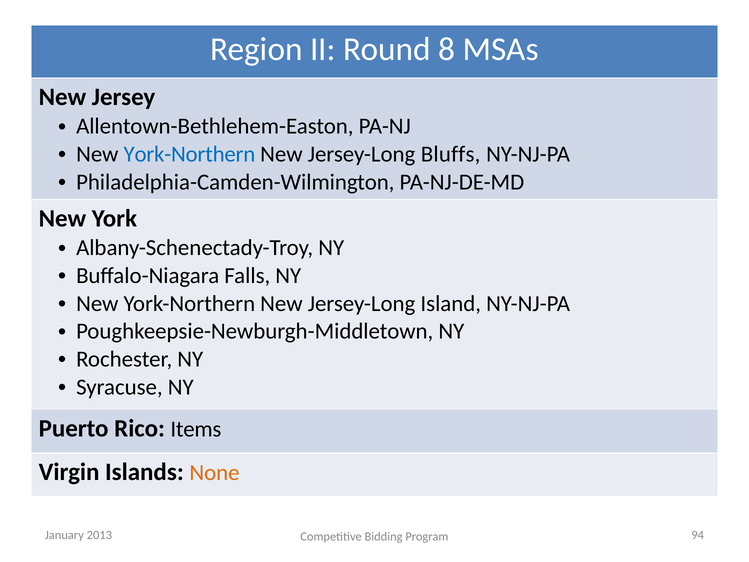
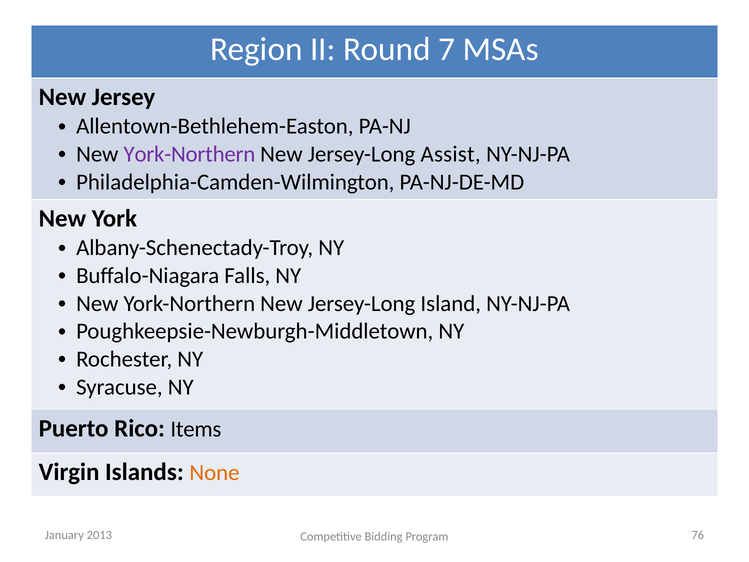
8: 8 -> 7
York-Northern at (189, 154) colour: blue -> purple
Bluffs: Bluffs -> Assist
94: 94 -> 76
